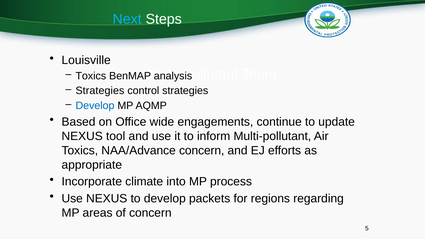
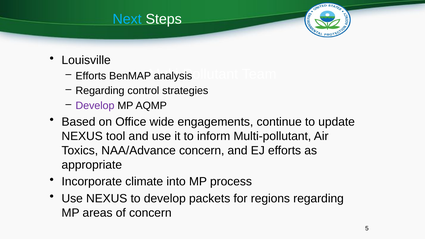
Toxics at (91, 76): Toxics -> Efforts
Strategies at (100, 91): Strategies -> Regarding
Develop at (95, 106) colour: blue -> purple
